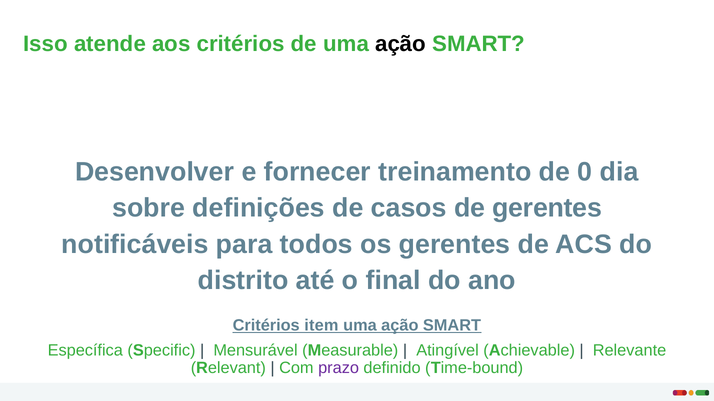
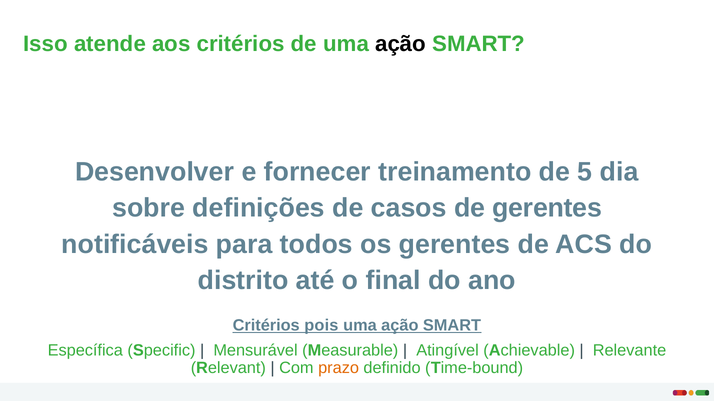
0: 0 -> 5
item: item -> pois
prazo colour: purple -> orange
